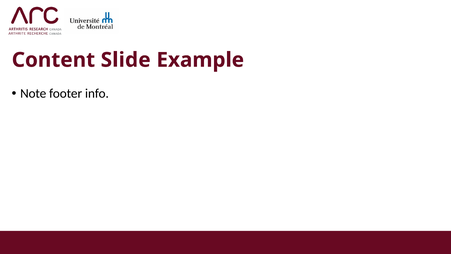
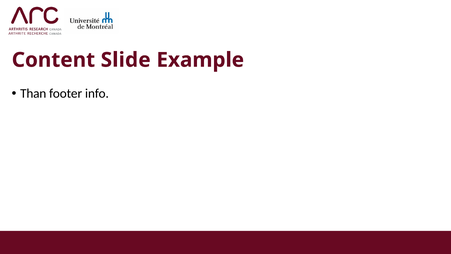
Note: Note -> Than
